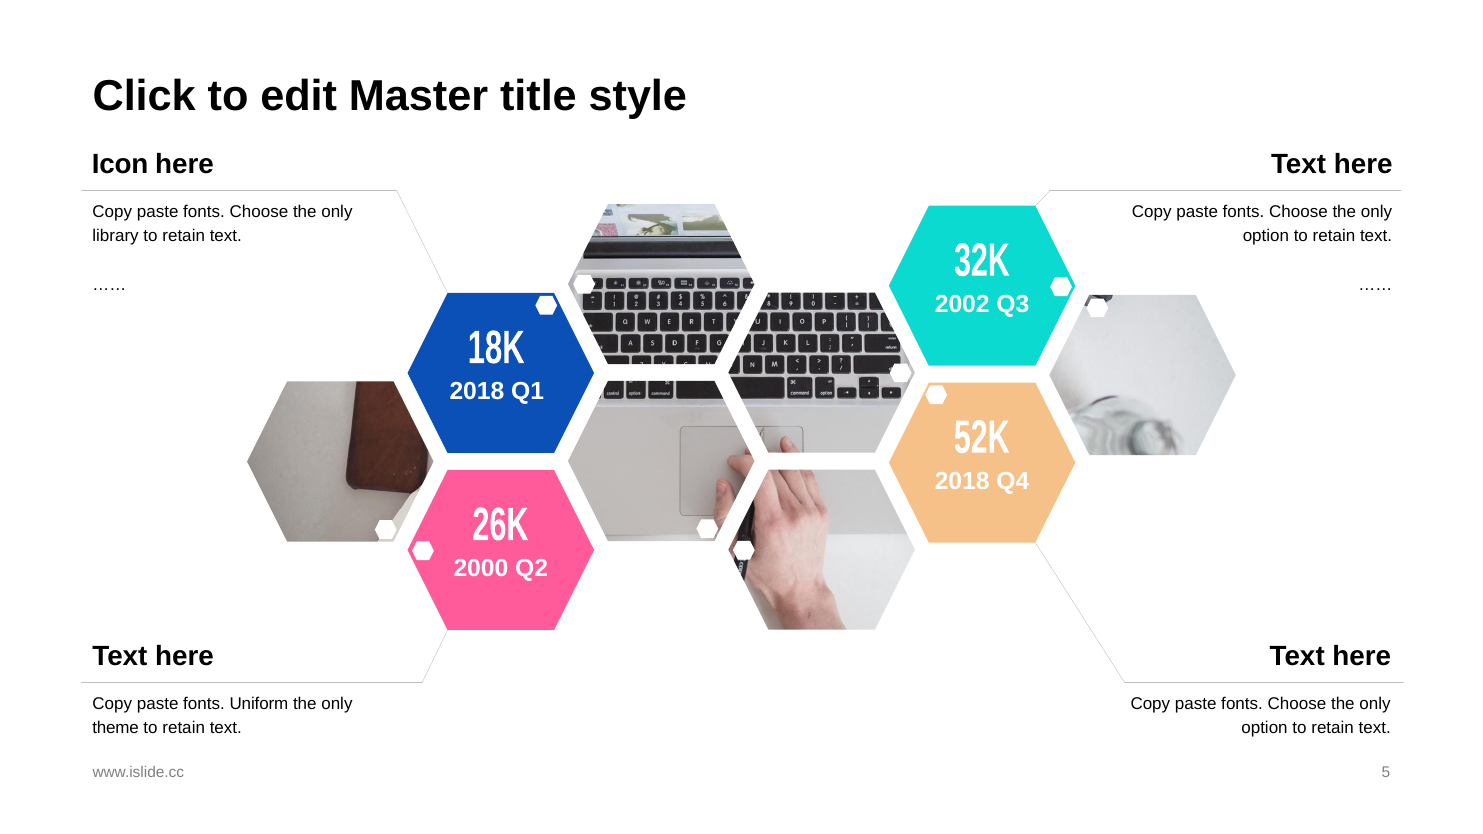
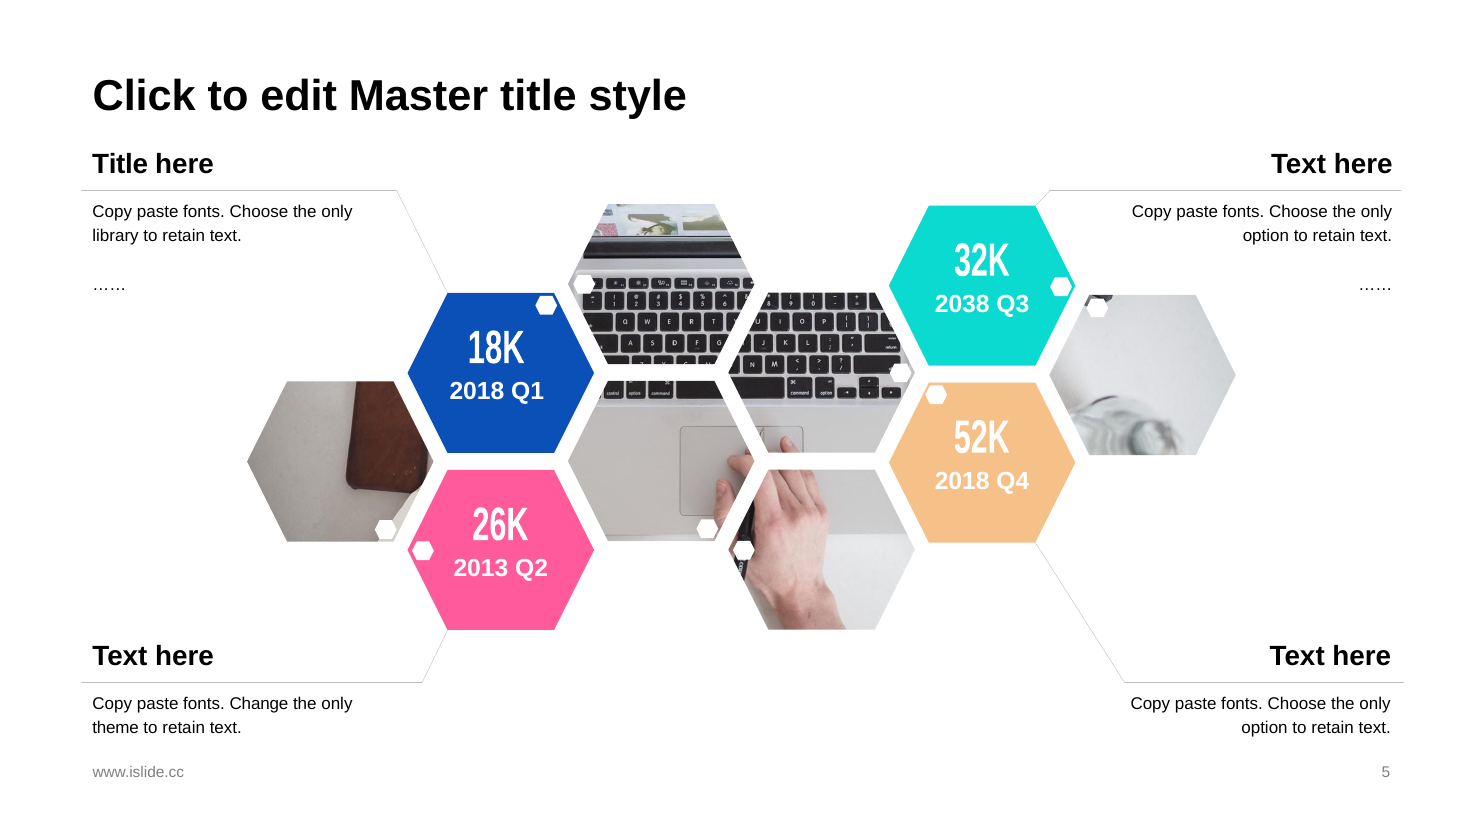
Icon at (120, 164): Icon -> Title
2002: 2002 -> 2038
2000: 2000 -> 2013
Uniform: Uniform -> Change
